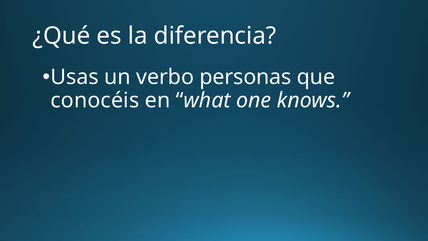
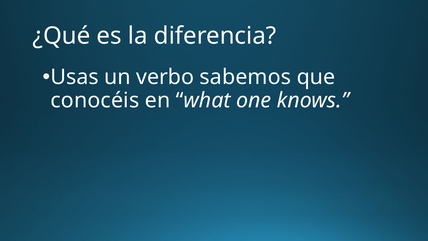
personas: personas -> sabemos
